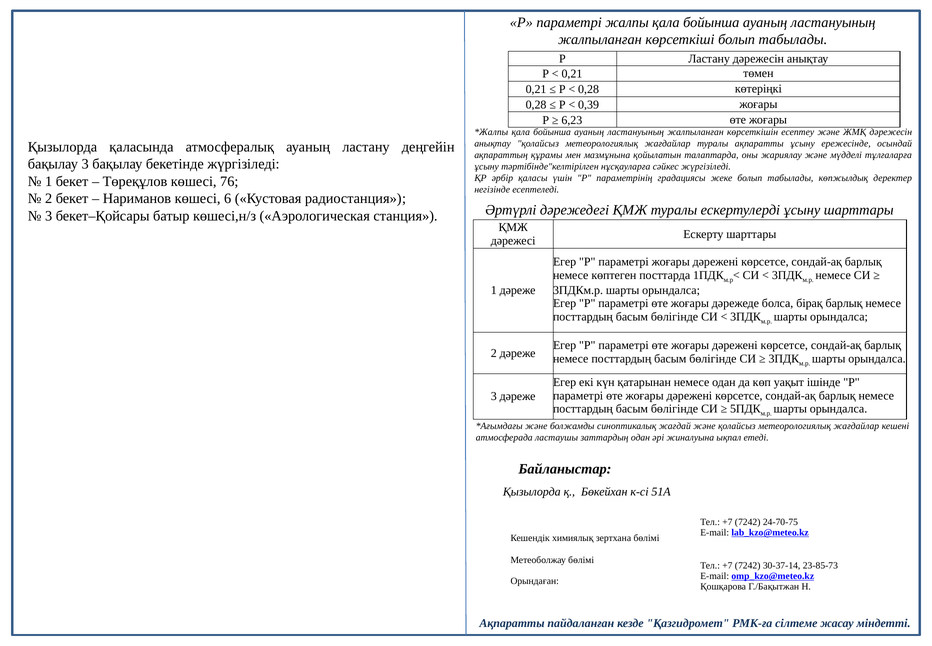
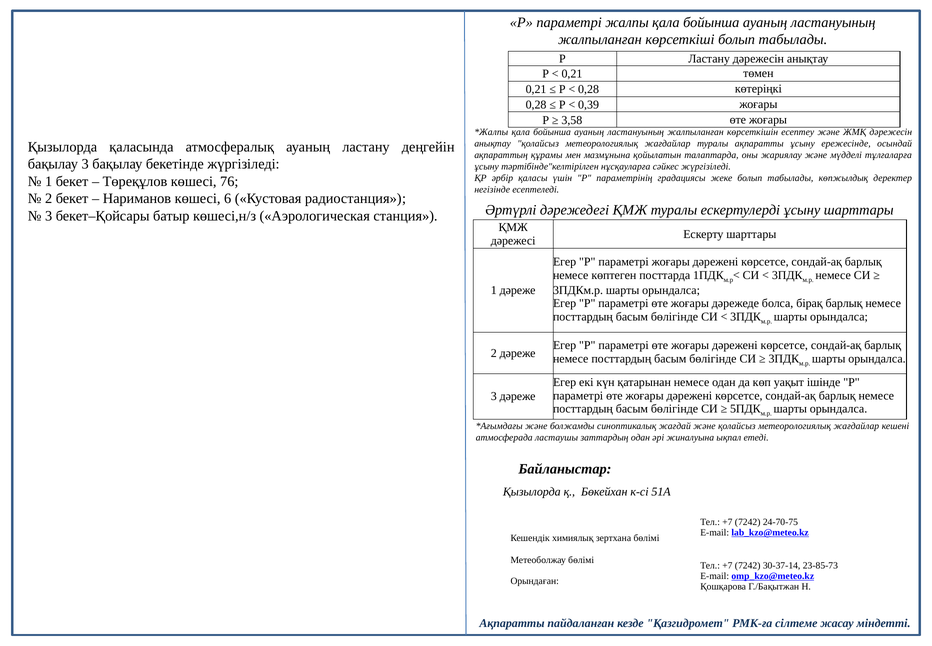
6,23: 6,23 -> 3,58
